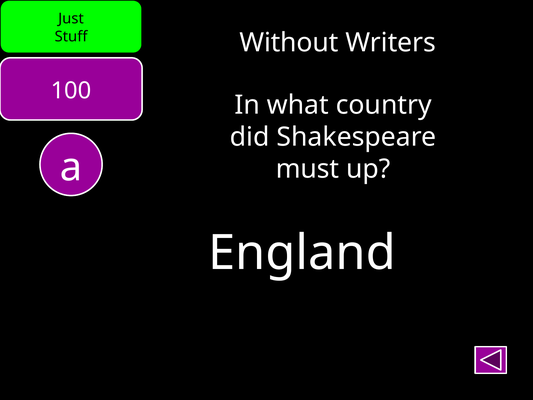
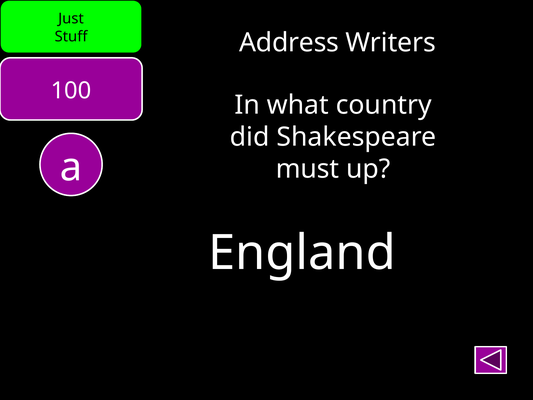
Without: Without -> Address
